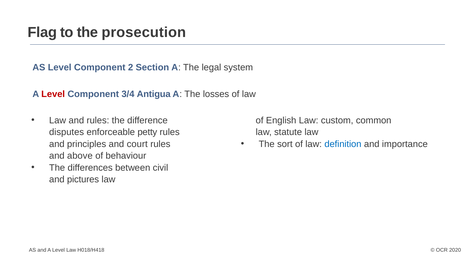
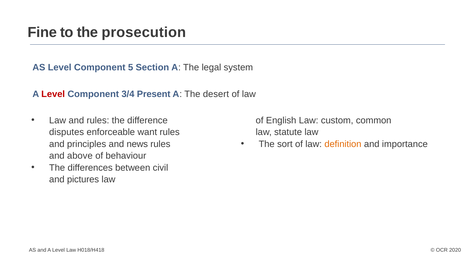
Flag: Flag -> Fine
2: 2 -> 5
Antigua: Antigua -> Present
losses: losses -> desert
petty: petty -> want
definition colour: blue -> orange
court: court -> news
